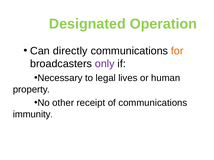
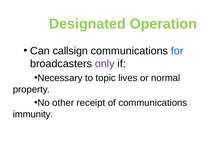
directly: directly -> callsign
for colour: orange -> blue
legal: legal -> topic
human: human -> normal
